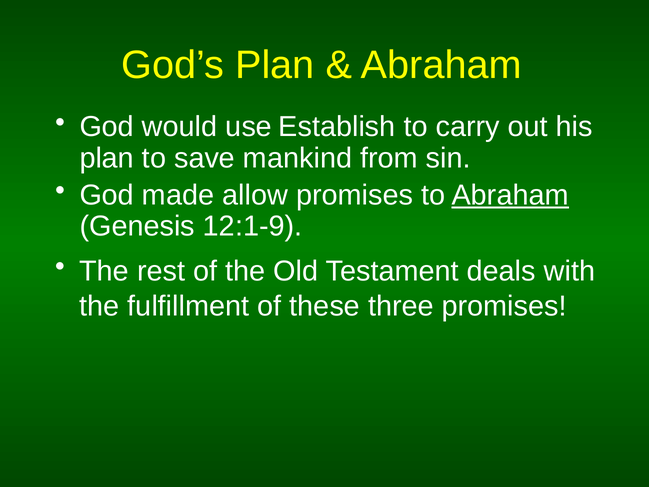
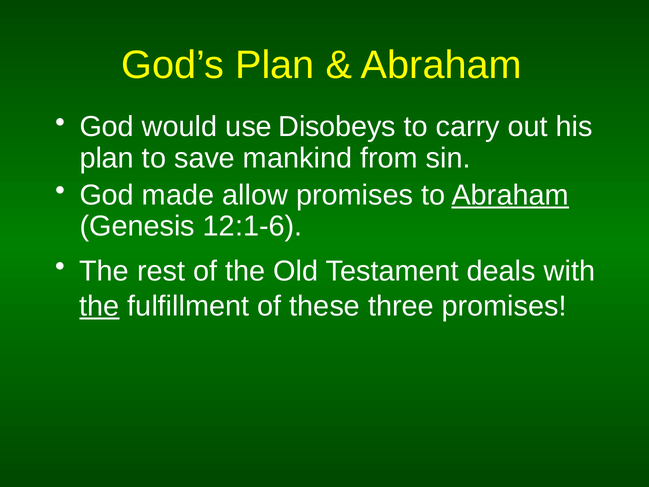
Establish: Establish -> Disobeys
12:1-9: 12:1-9 -> 12:1-6
the at (99, 306) underline: none -> present
